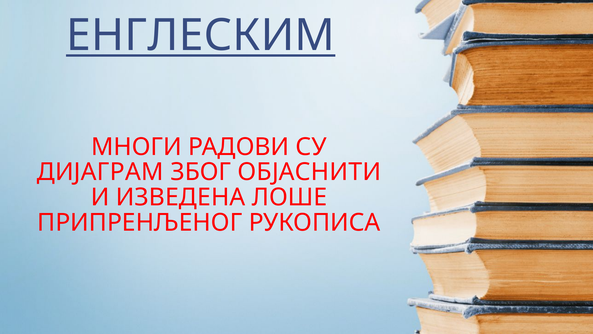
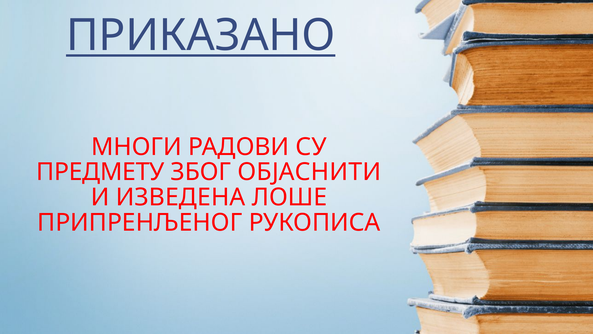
ЕНГЛЕСКИМ: ЕНГЛЕСКИМ -> ПРИКАЗАНО
ДИЈАГРАМ: ДИЈАГРАМ -> ПРЕДМЕТУ
